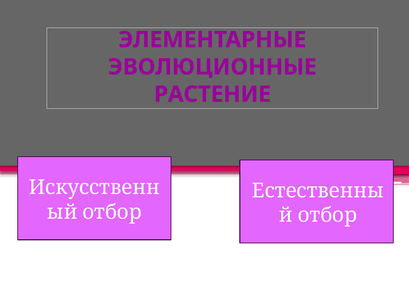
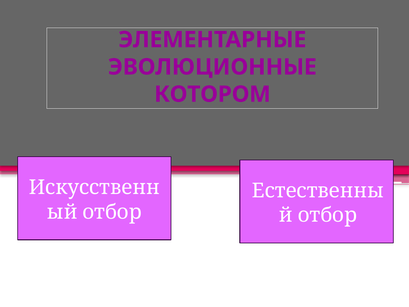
РАСТЕНИЕ: РАСТЕНИЕ -> КОТОРОМ
